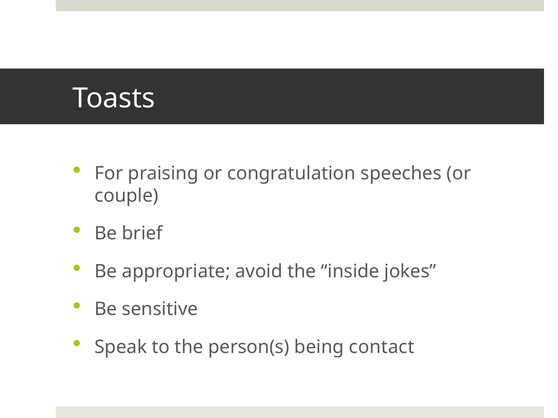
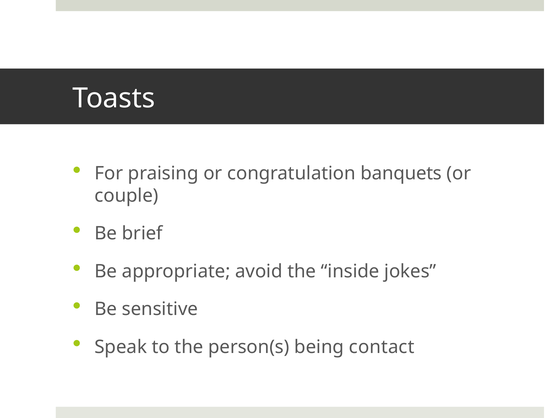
speeches: speeches -> banquets
